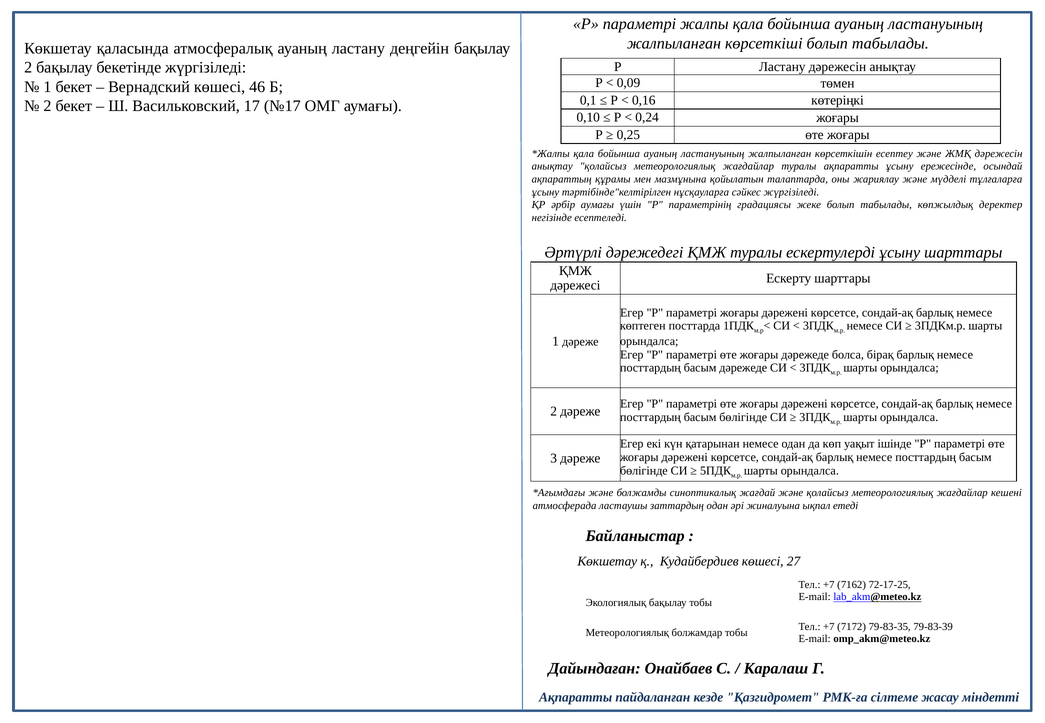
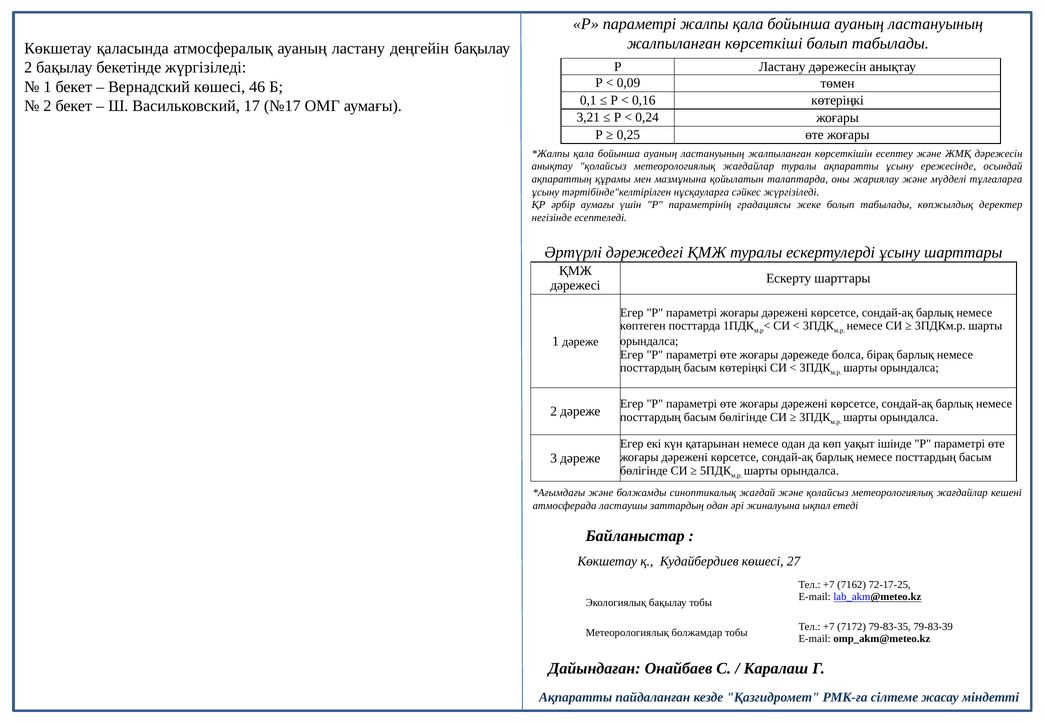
0,10: 0,10 -> 3,21
басым дәрежеде: дәрежеде -> көтеріңкі
